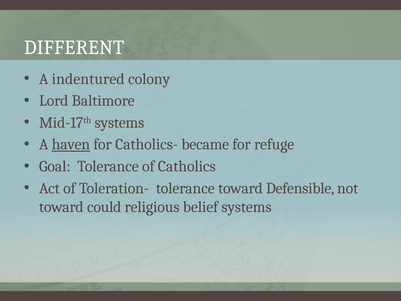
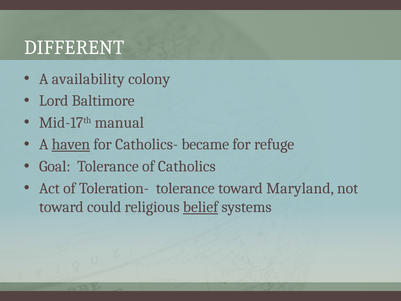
indentured: indentured -> availability
Mid-17th systems: systems -> manual
Defensible: Defensible -> Maryland
belief underline: none -> present
